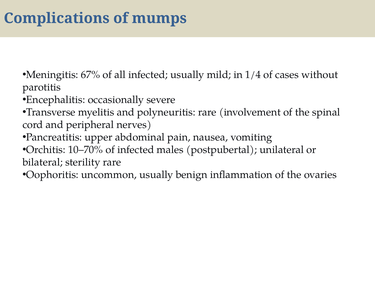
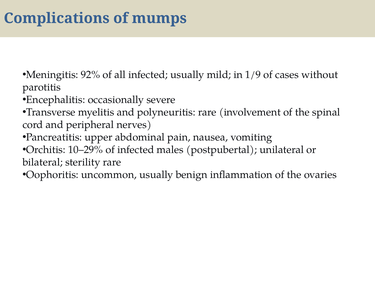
67%: 67% -> 92%
1/4: 1/4 -> 1/9
10–70%: 10–70% -> 10–29%
